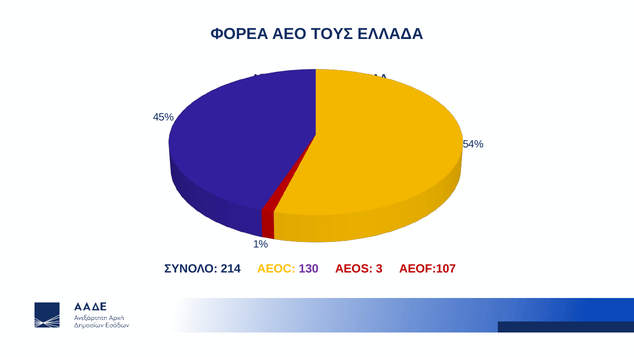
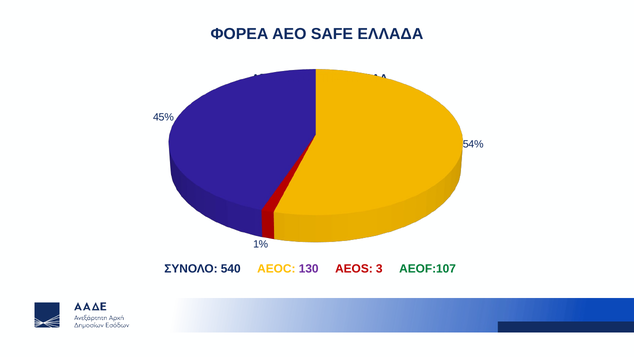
ΤΟΥΣ: ΤΟΥΣ -> SAFE
214: 214 -> 540
AEOF:107 colour: red -> green
